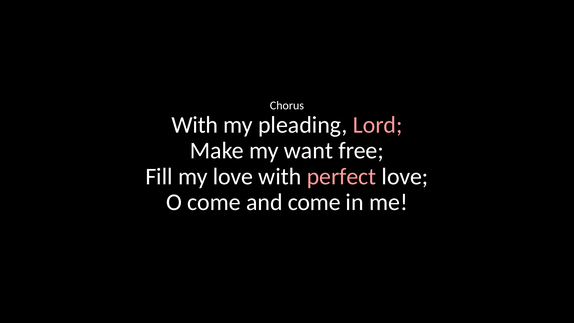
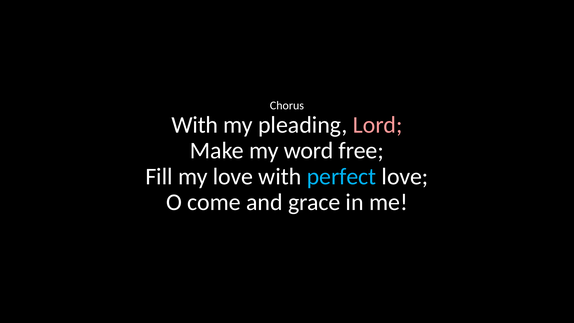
want: want -> word
perfect colour: pink -> light blue
and come: come -> grace
